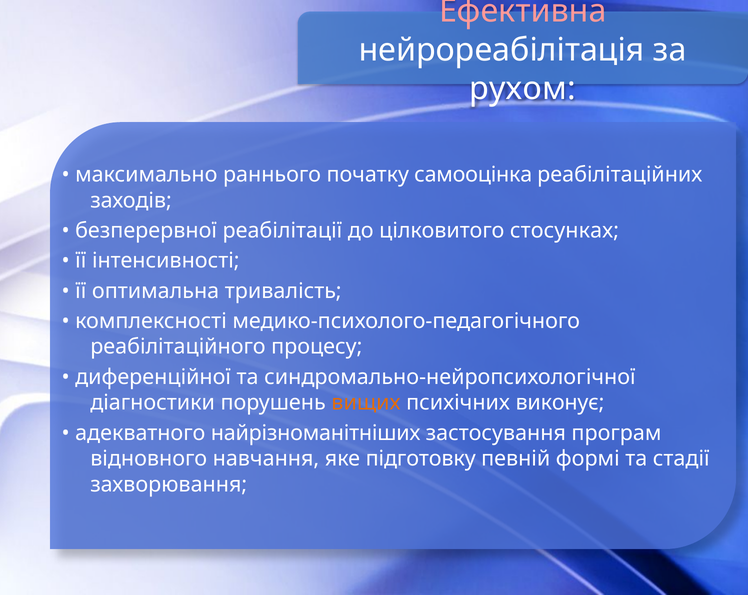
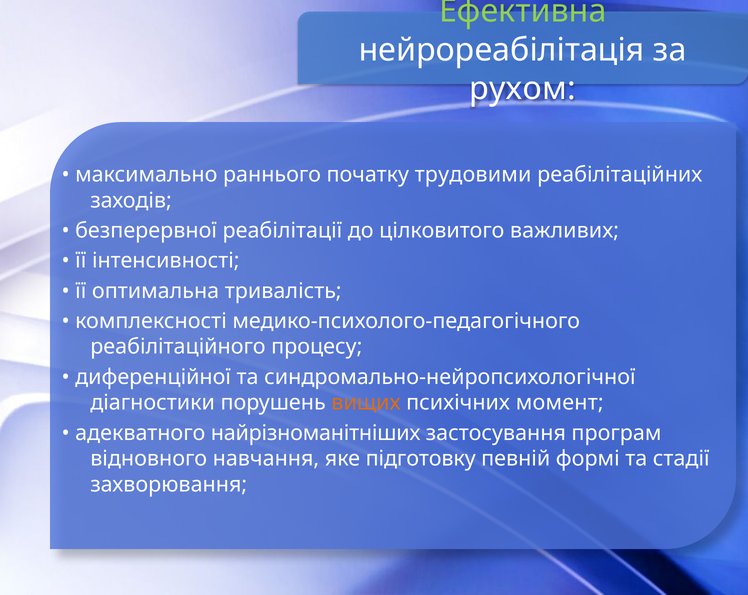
Ефективна colour: pink -> light green
самооцінка: самооцінка -> трудовими
стосунках: стосунках -> важливих
виконує: виконує -> момент
